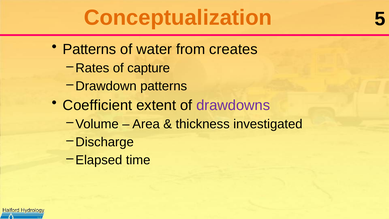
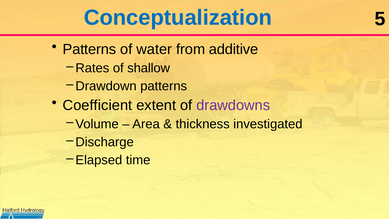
Conceptualization colour: orange -> blue
creates: creates -> additive
capture: capture -> shallow
